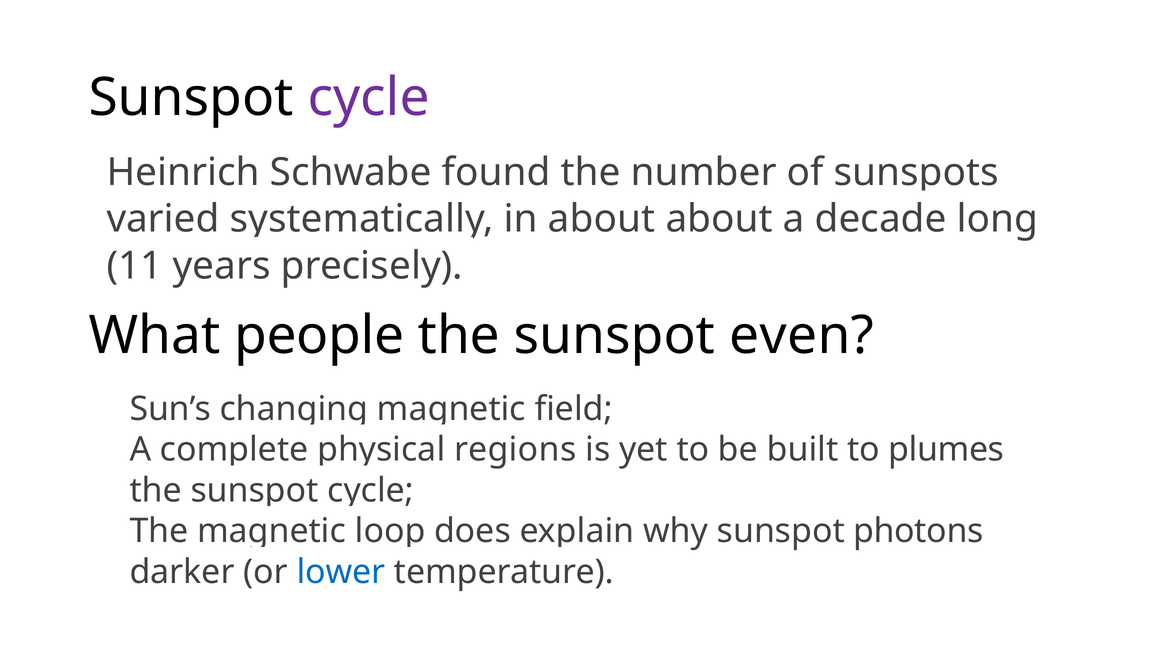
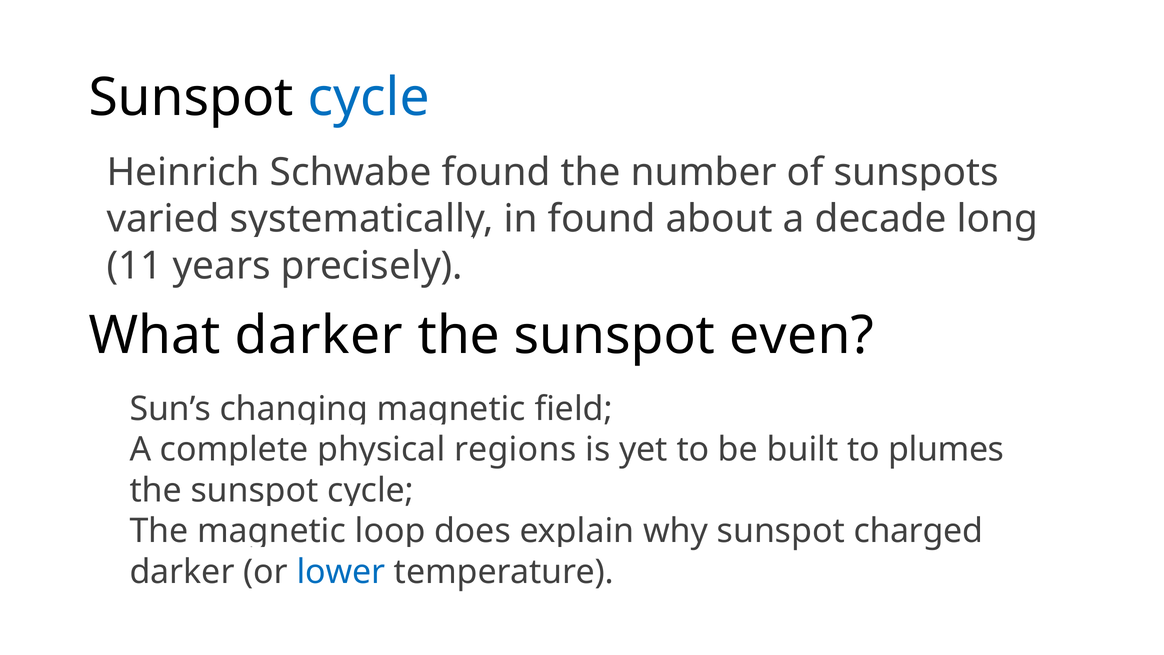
cycle at (369, 98) colour: purple -> blue
in about: about -> found
What people: people -> darker
photons: photons -> charged
